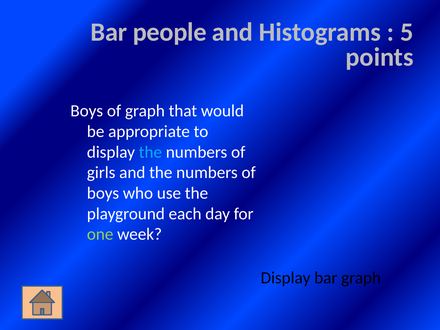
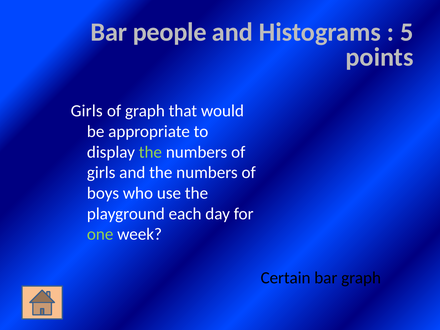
Boys at (87, 111): Boys -> Girls
the at (150, 152) colour: light blue -> light green
Display at (286, 278): Display -> Certain
